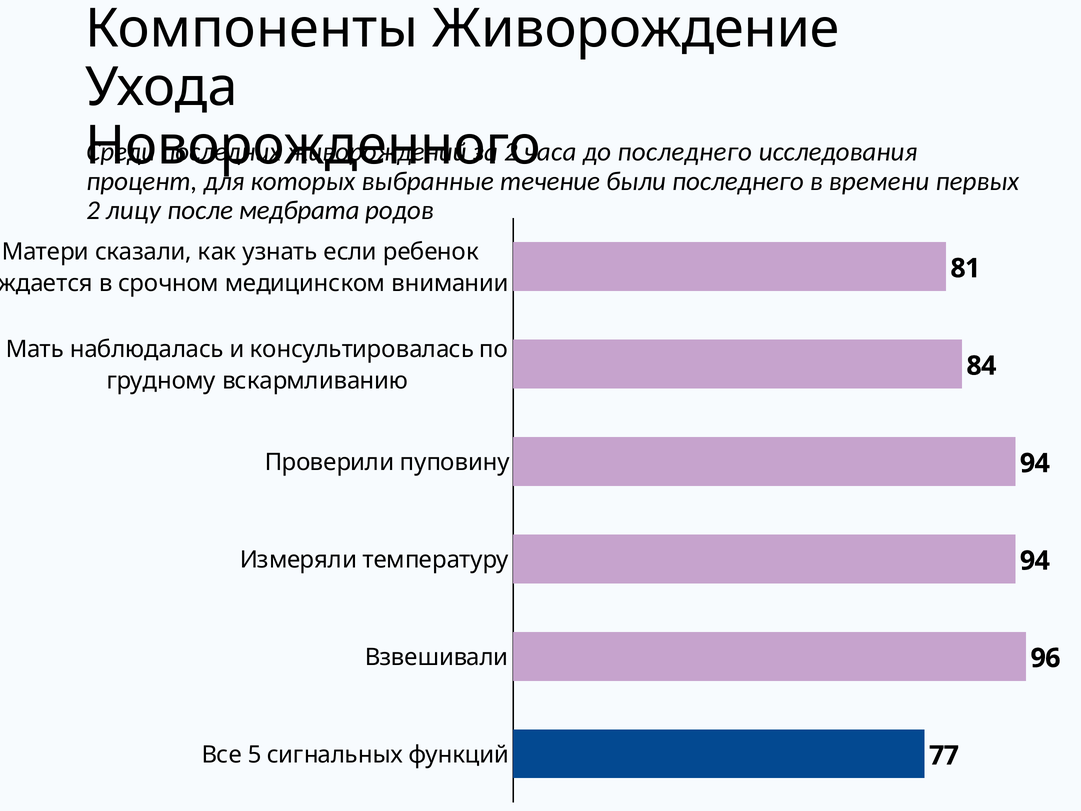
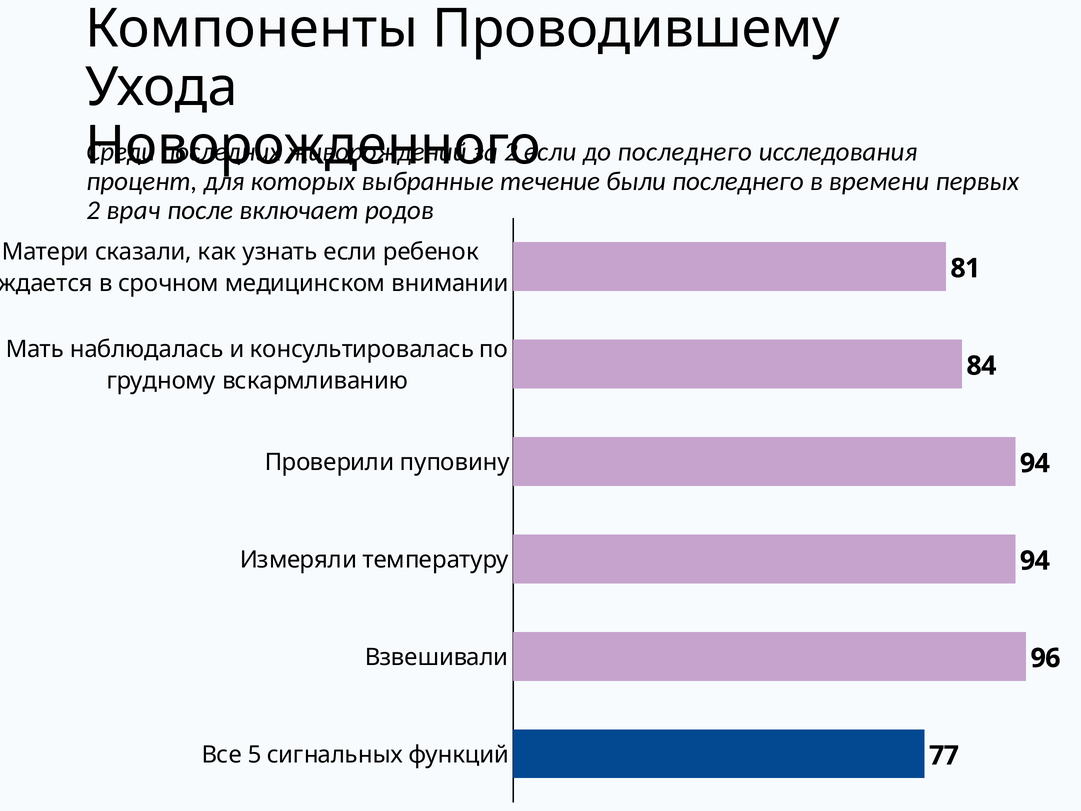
Живорождение: Живорождение -> Проводившему
часа at (550, 152): часа -> если
лицу: лицу -> врач
медбрата: медбрата -> включает
